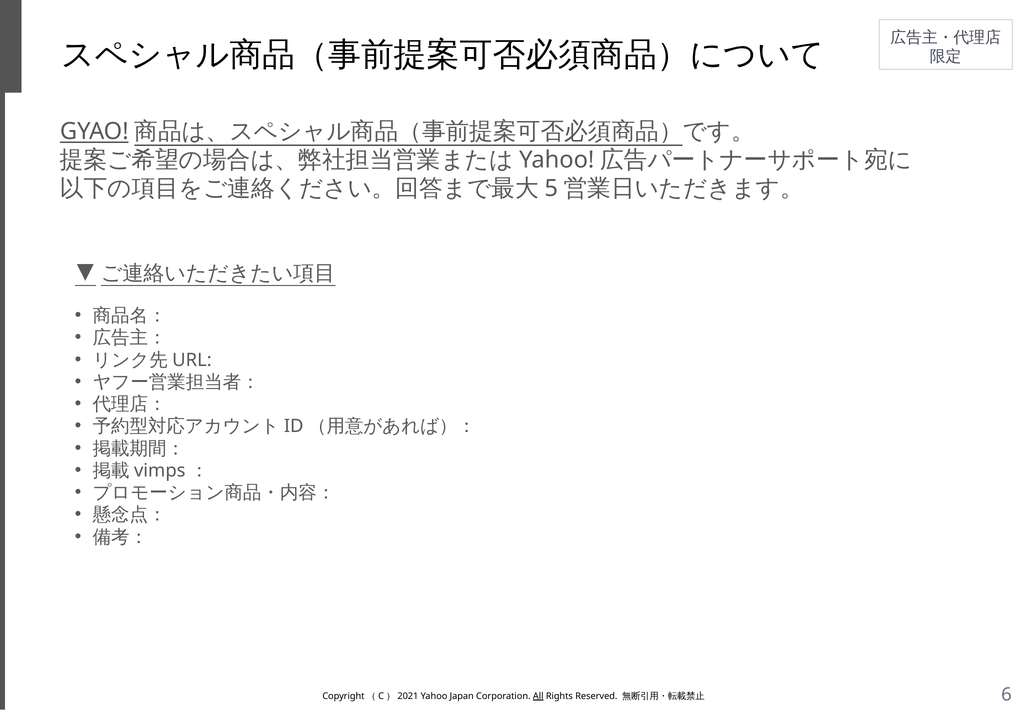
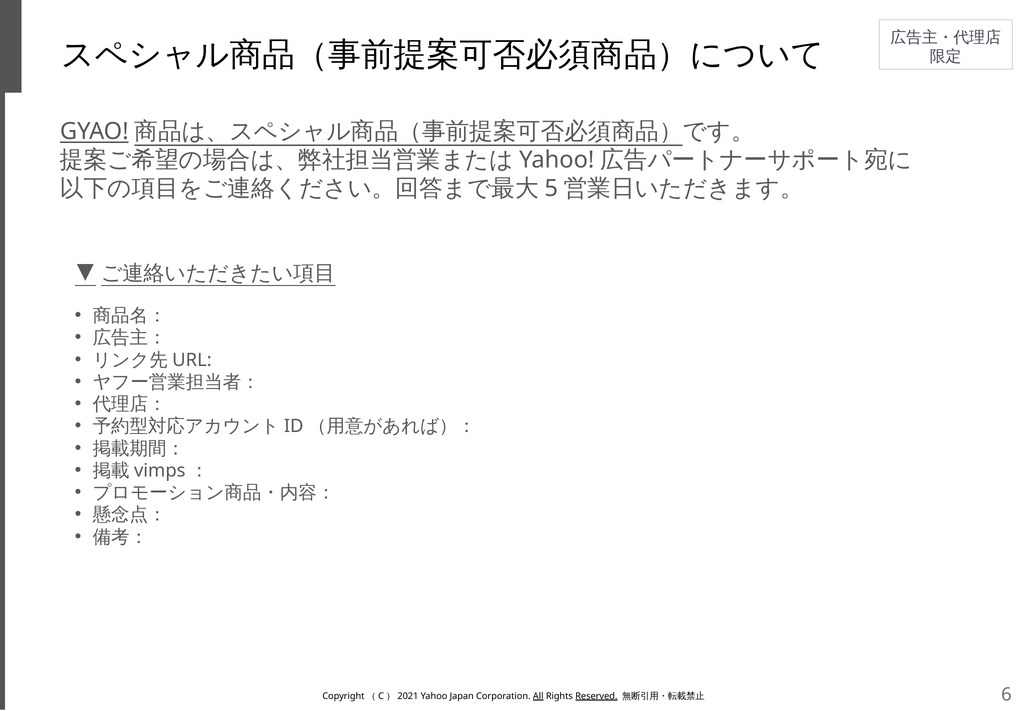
Reserved underline: none -> present
